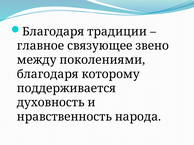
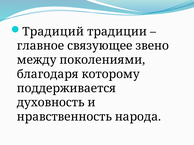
Благодаря at (53, 32): Благодаря -> Традиций
